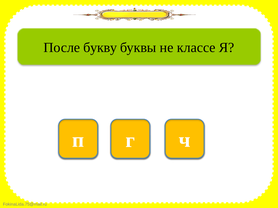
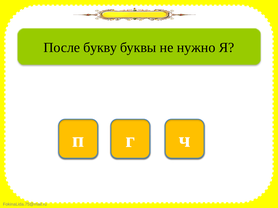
классе: классе -> нужно
